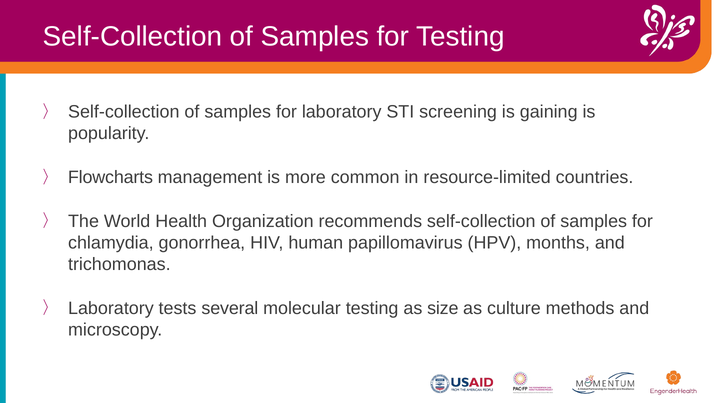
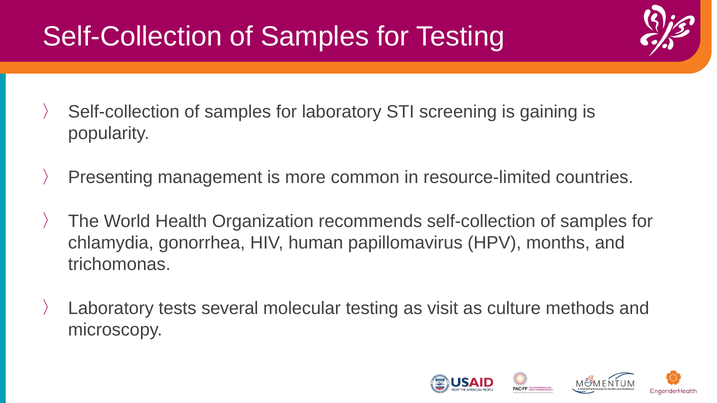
Flowcharts: Flowcharts -> Presenting
size: size -> visit
